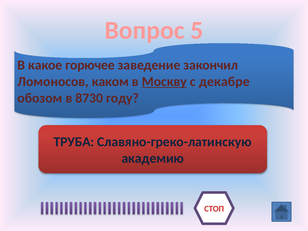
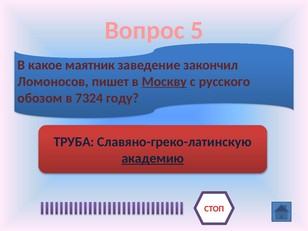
горючее: горючее -> маятник
каком: каком -> пишет
декабре: декабре -> русского
8730: 8730 -> 7324
академию underline: none -> present
